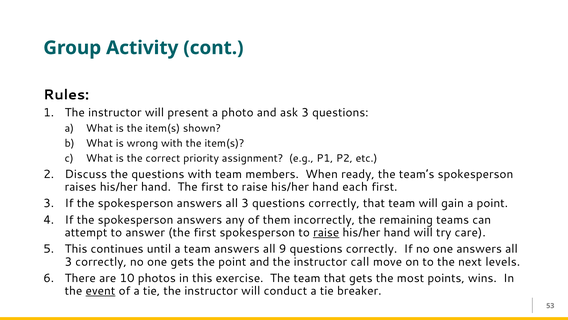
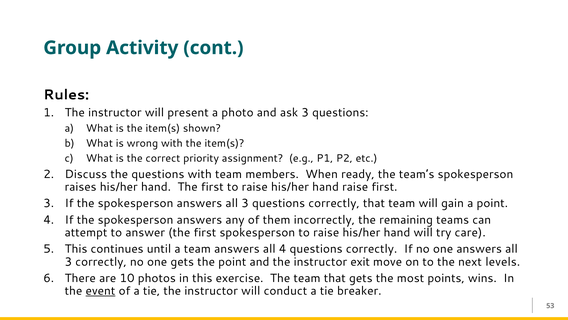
hand each: each -> raise
raise at (326, 232) underline: present -> none
all 9: 9 -> 4
call: call -> exit
